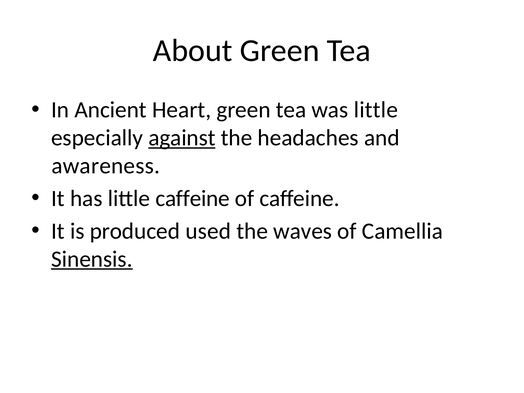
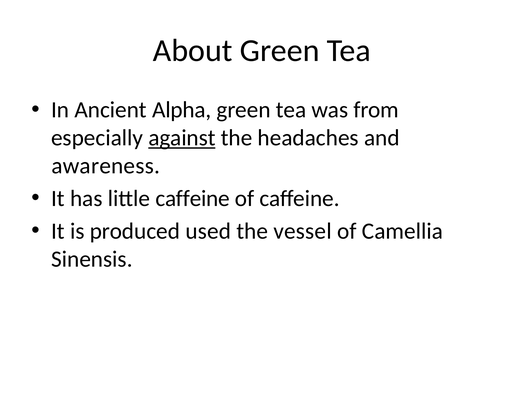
Heart: Heart -> Alpha
was little: little -> from
waves: waves -> vessel
Sinensis underline: present -> none
